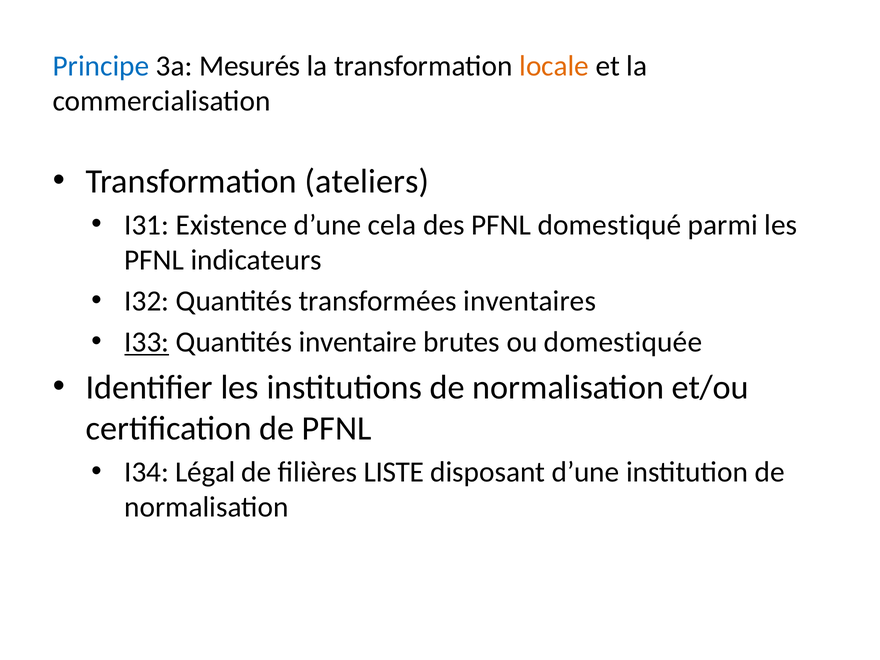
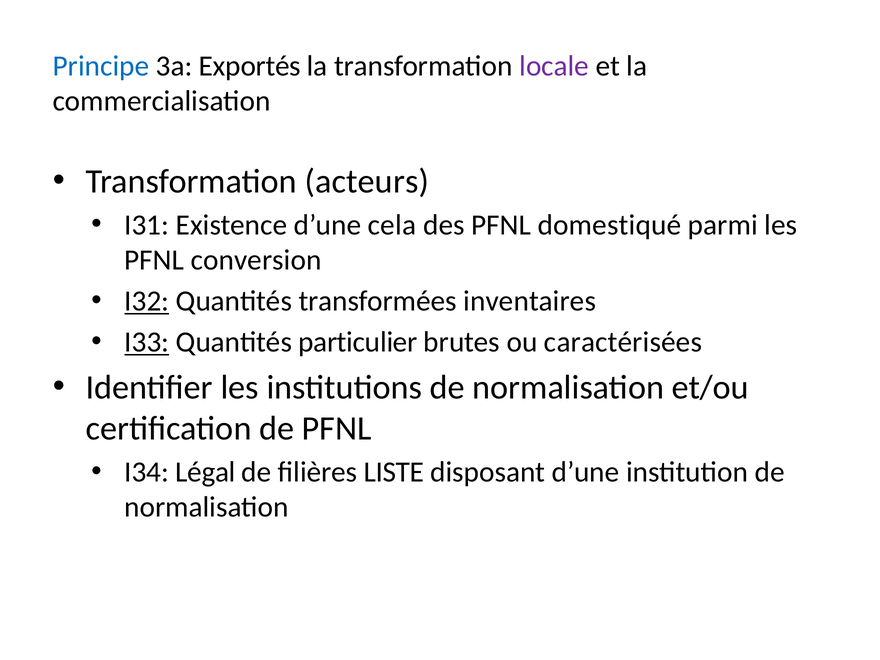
Mesurés: Mesurés -> Exportés
locale colour: orange -> purple
ateliers: ateliers -> acteurs
indicateurs: indicateurs -> conversion
I32 underline: none -> present
inventaire: inventaire -> particulier
domestiquée: domestiquée -> caractérisées
